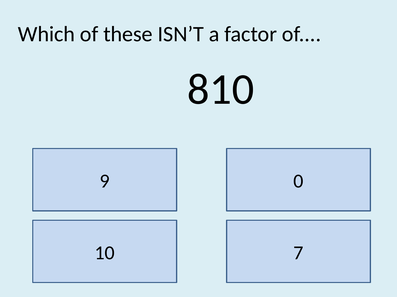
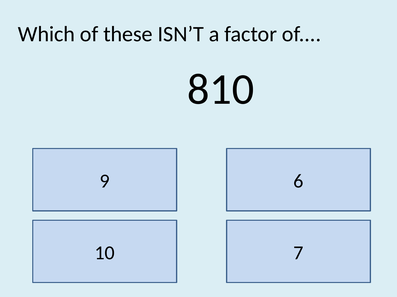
0: 0 -> 6
